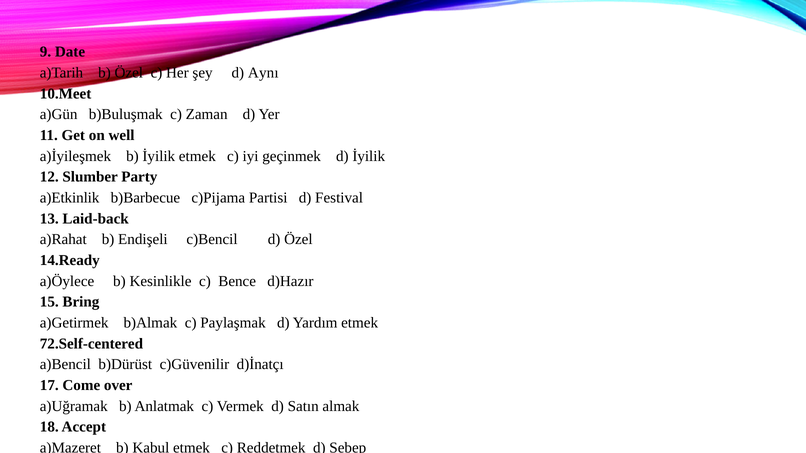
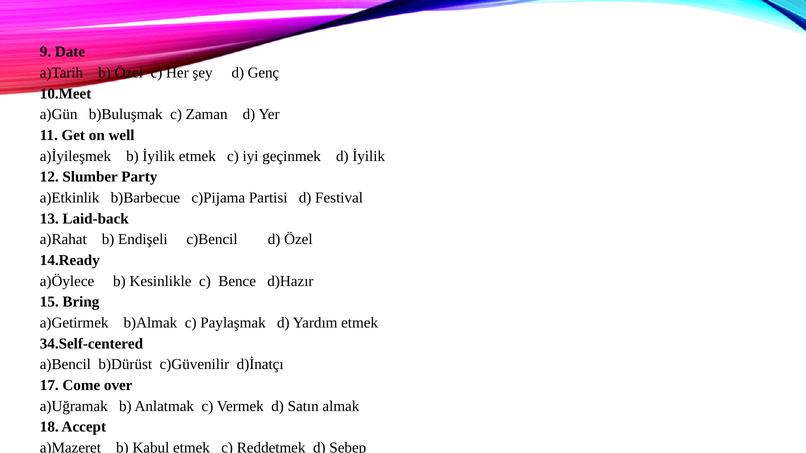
Aynı: Aynı -> Genç
72.Self-centered: 72.Self-centered -> 34.Self-centered
